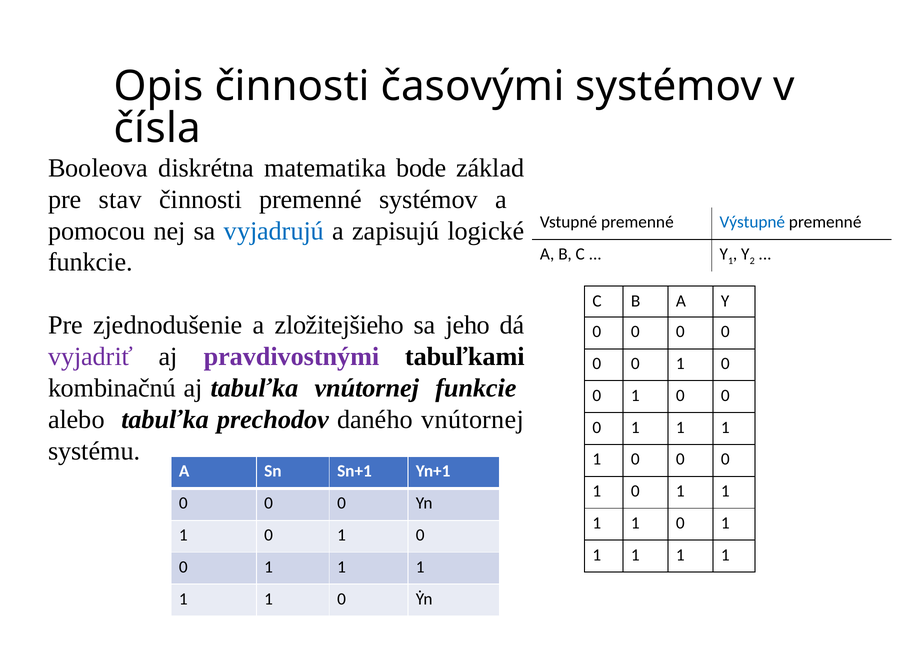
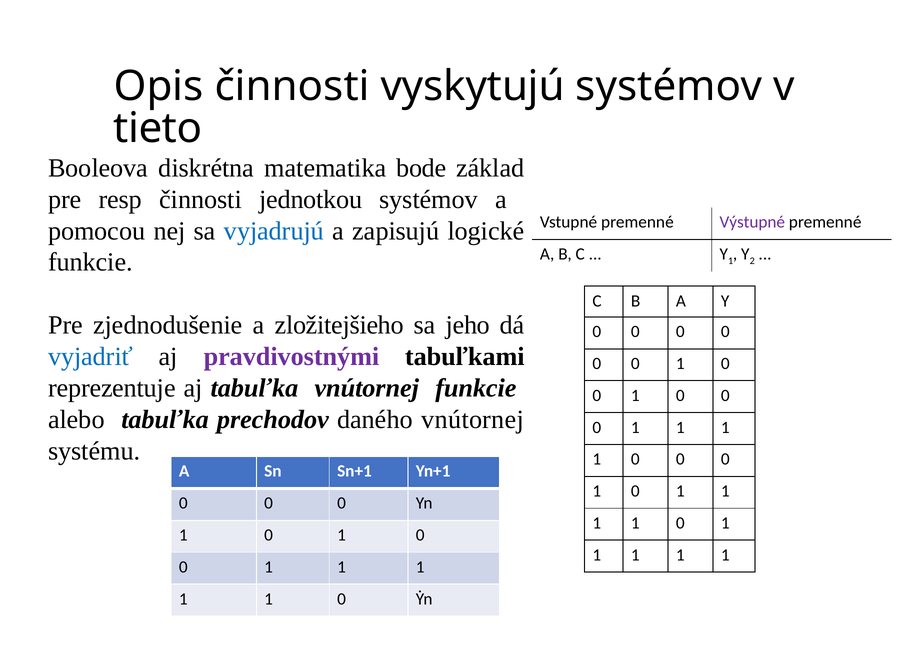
časovými: časovými -> vyskytujú
čísla: čísla -> tieto
stav: stav -> resp
činnosti premenné: premenné -> jednotkou
Výstupné colour: blue -> purple
vyjadriť colour: purple -> blue
kombinačnú: kombinačnú -> reprezentuje
